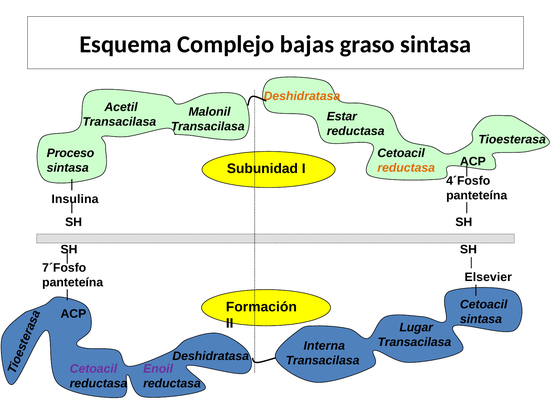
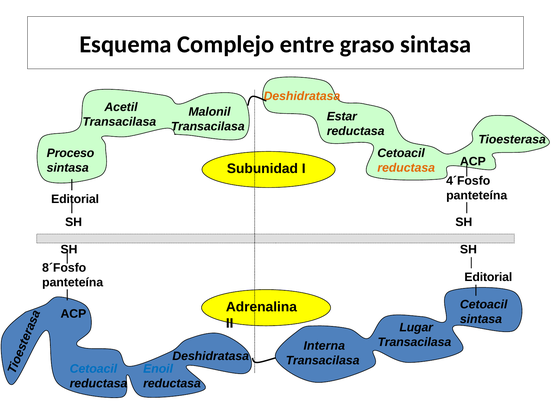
bajas: bajas -> entre
Insulina at (75, 199): Insulina -> Editorial
7´Fosfo: 7´Fosfo -> 8´Fosfo
Elsevier at (488, 277): Elsevier -> Editorial
Formación: Formación -> Adrenalina
Cetoacil at (93, 369) colour: purple -> blue
Enoil colour: purple -> blue
